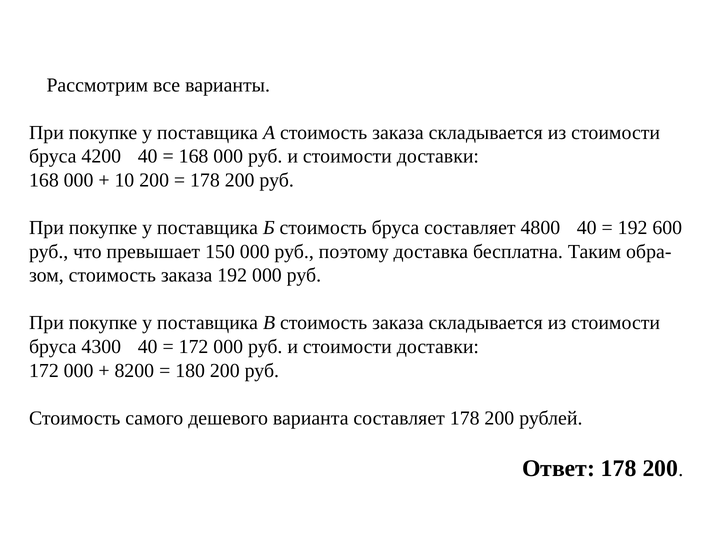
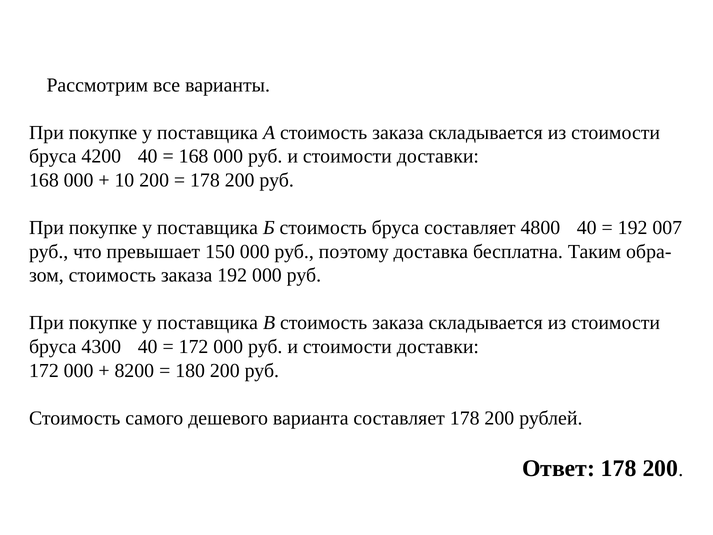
600: 600 -> 007
